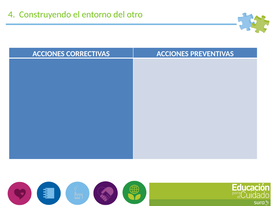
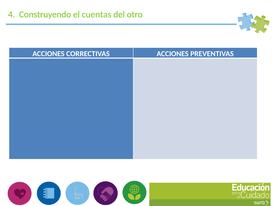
entorno: entorno -> cuentas
